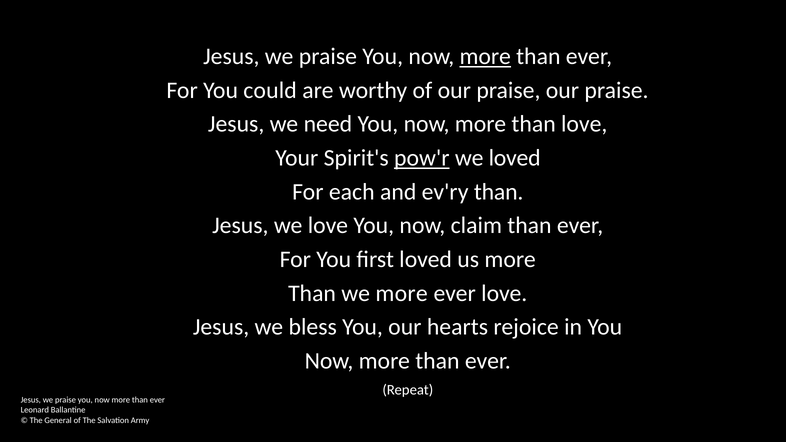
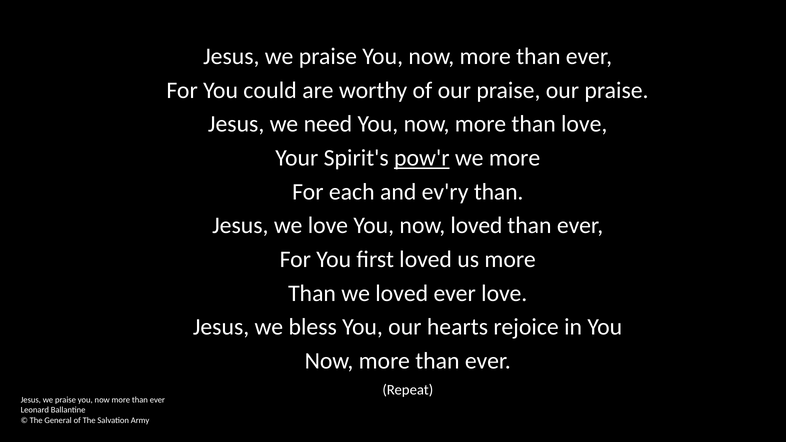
more at (485, 56) underline: present -> none
we loved: loved -> more
now claim: claim -> loved
we more: more -> loved
